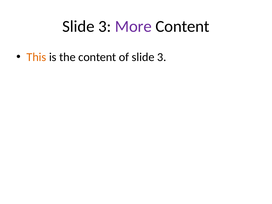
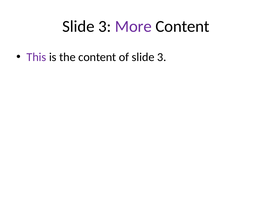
This colour: orange -> purple
